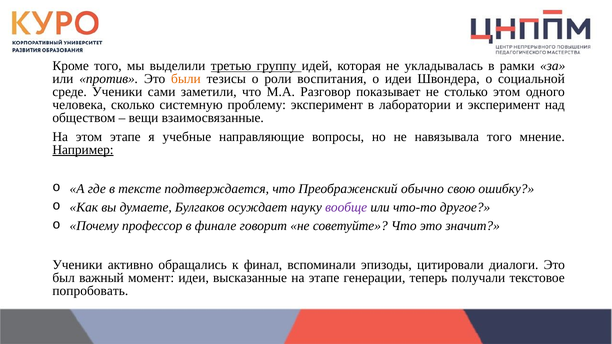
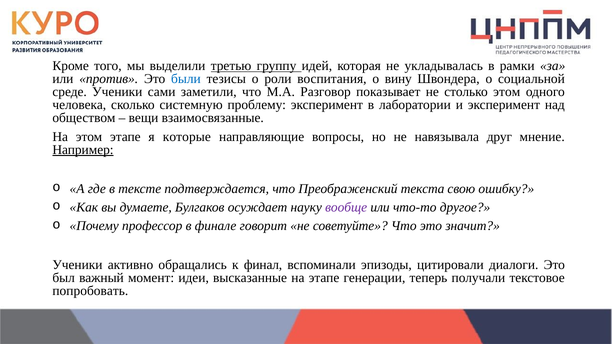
были colour: orange -> blue
о идеи: идеи -> вину
учебные: учебные -> которые
навязывала того: того -> друг
обычно: обычно -> текста
